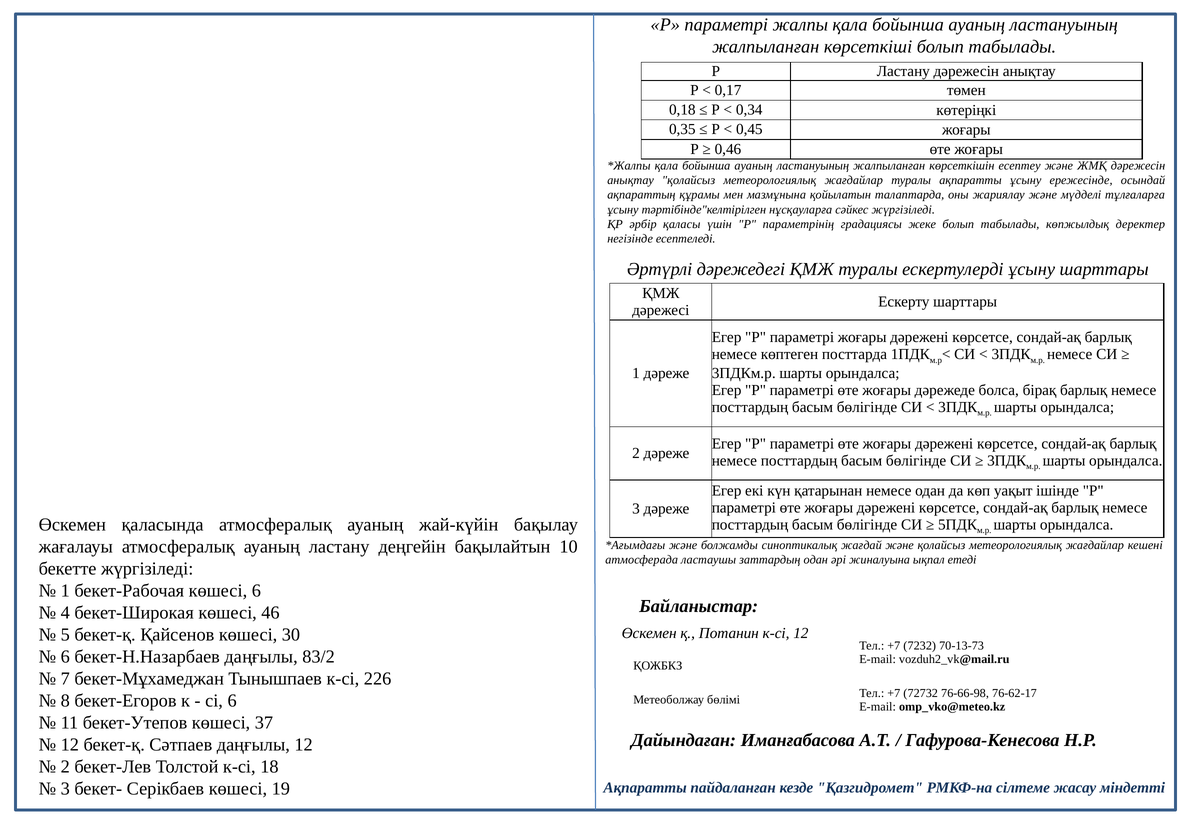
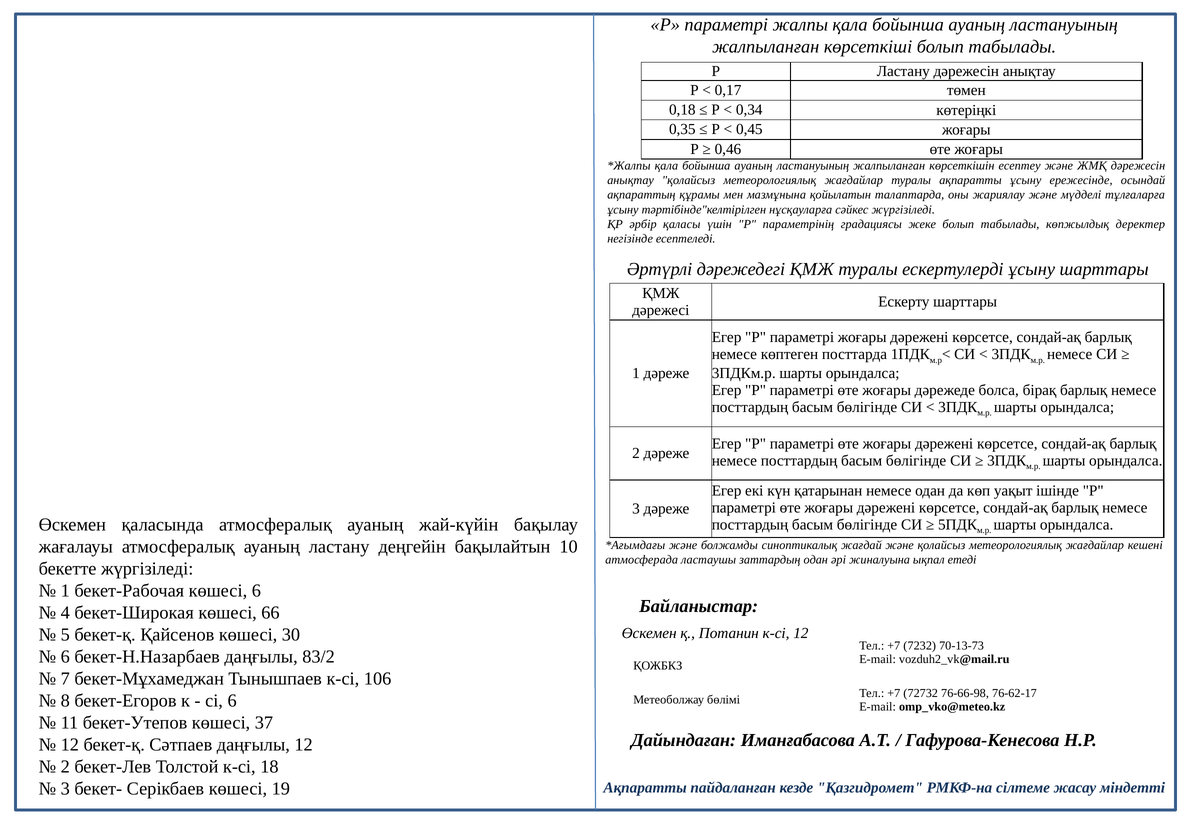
46: 46 -> 66
226: 226 -> 106
